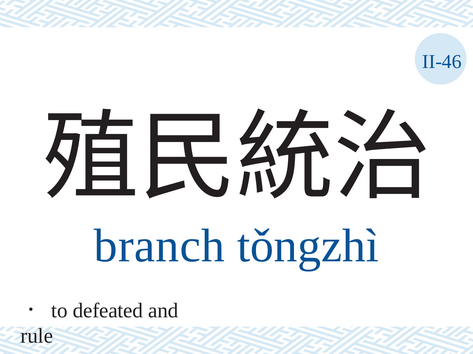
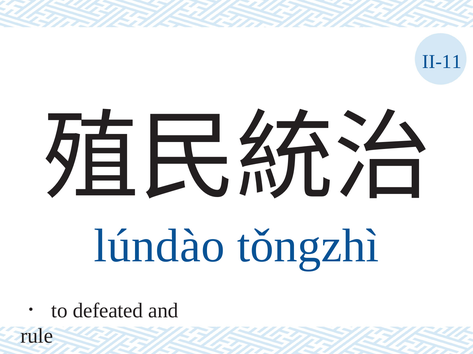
II-46: II-46 -> II-11
branch: branch -> lúndào
